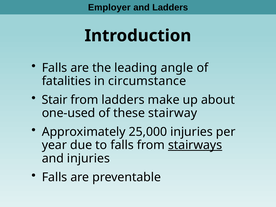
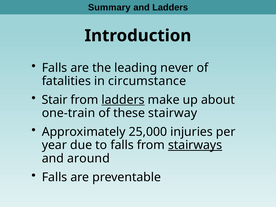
Employer: Employer -> Summary
angle: angle -> never
ladders at (123, 100) underline: none -> present
one-used: one-used -> one-train
and injuries: injuries -> around
